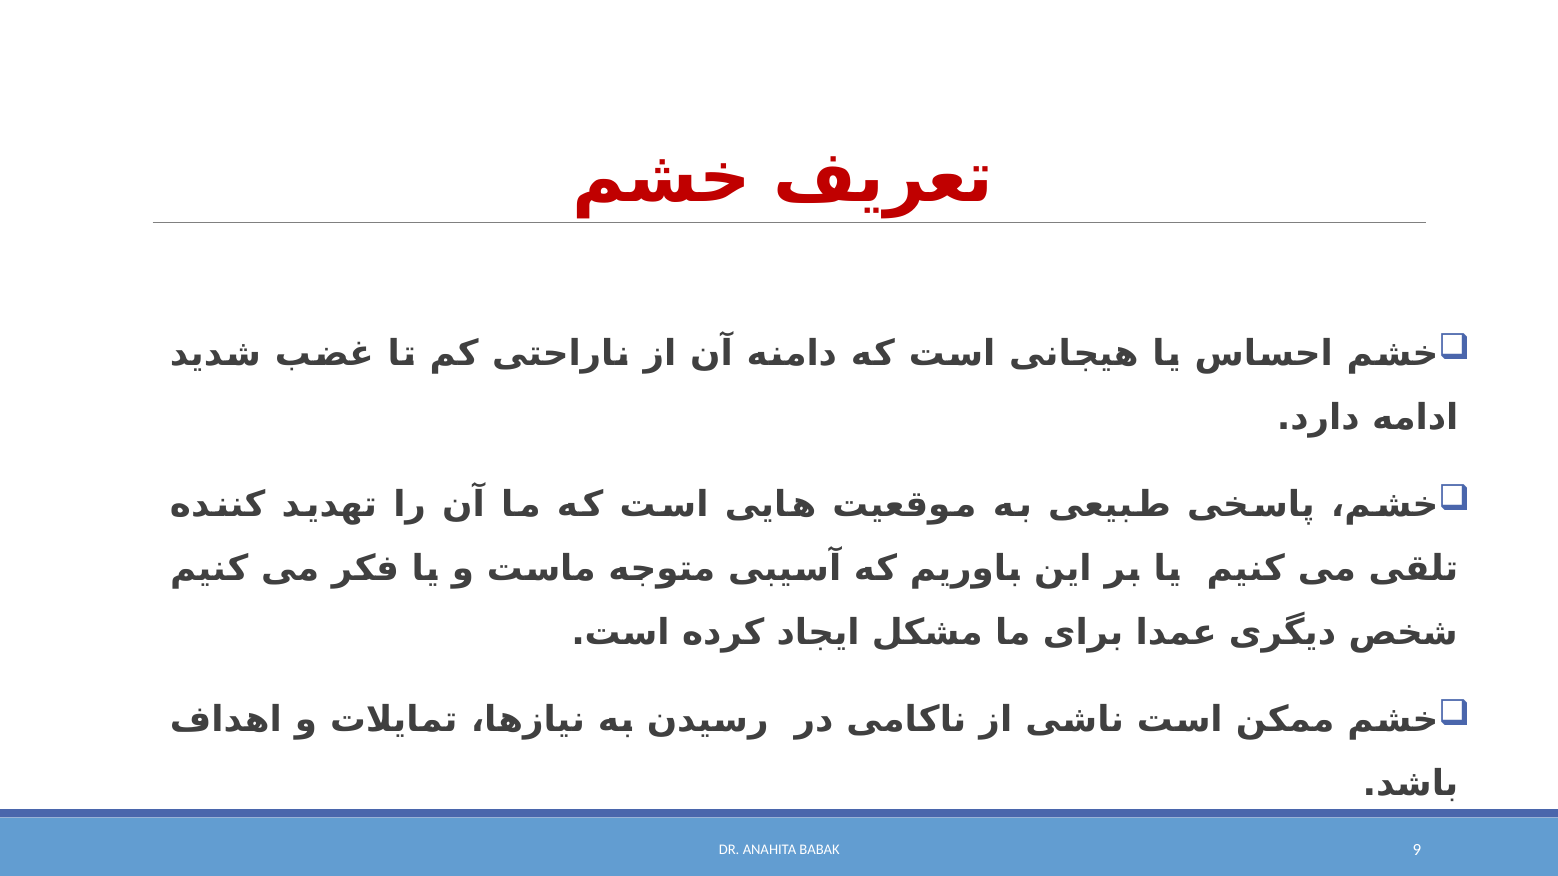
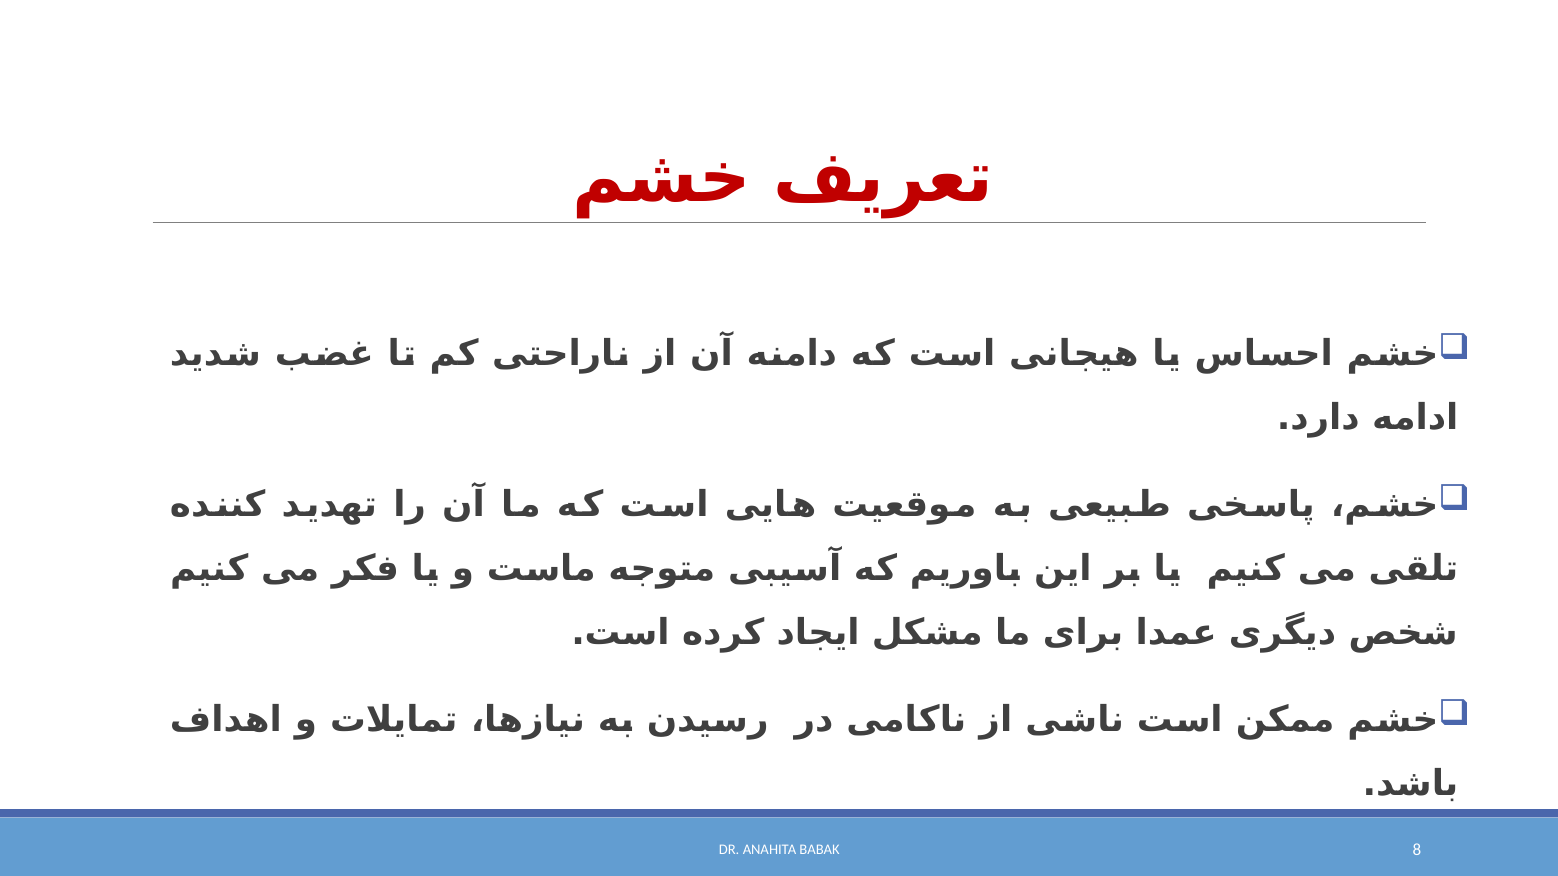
9: 9 -> 8
